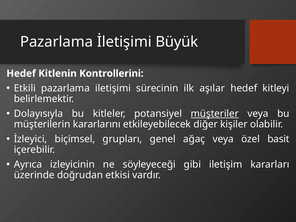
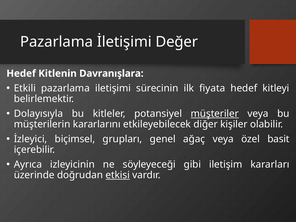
Büyük: Büyük -> Değer
Kontrollerini: Kontrollerini -> Davranışlara
aşılar: aşılar -> fiyata
etkisi underline: none -> present
